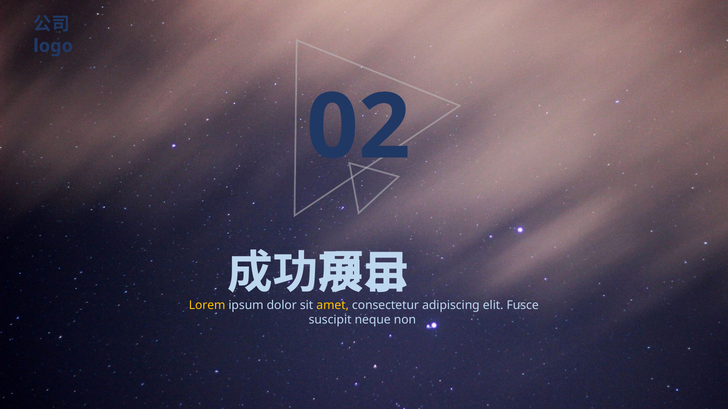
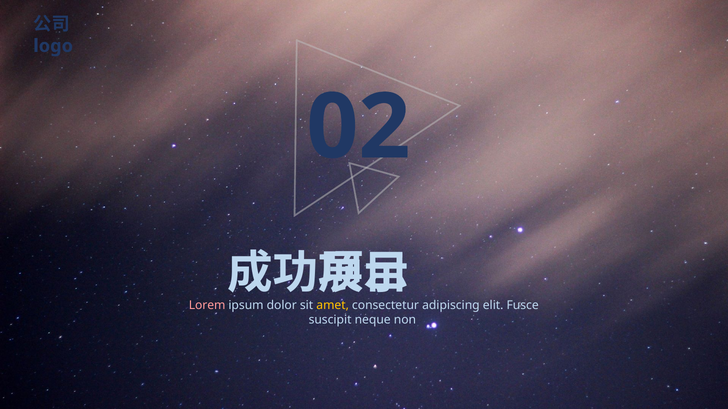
Lorem colour: yellow -> pink
